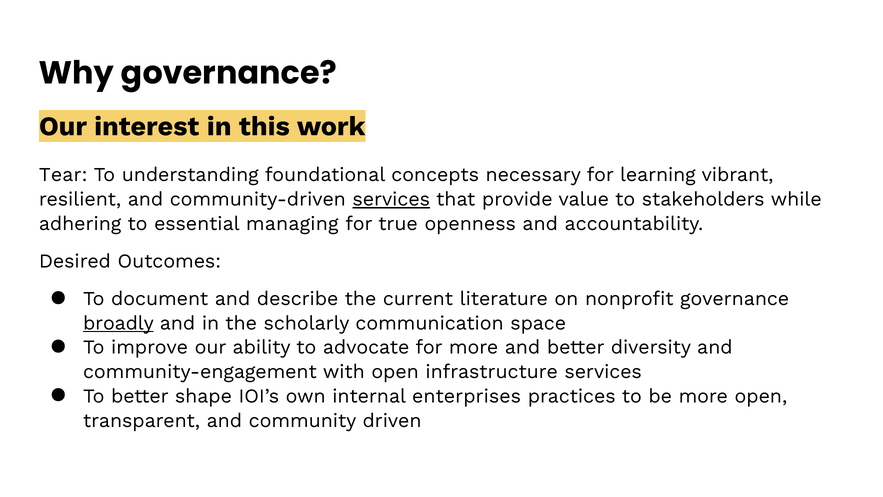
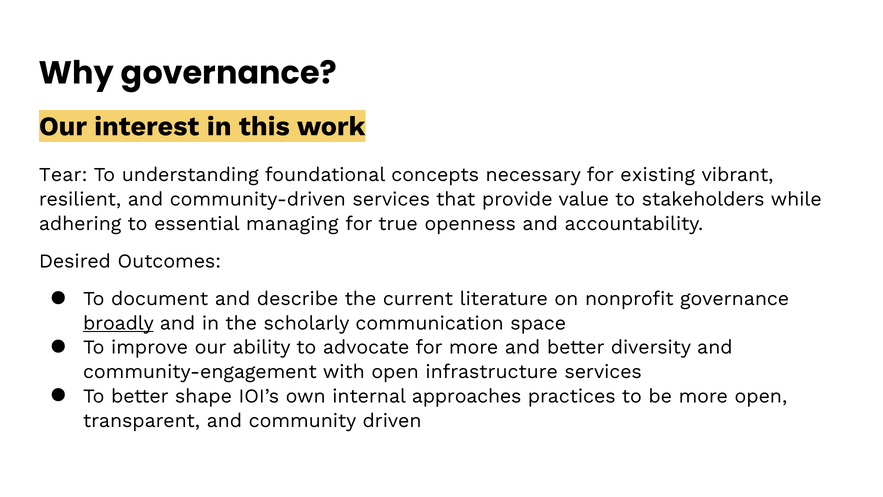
learning: learning -> existing
services at (391, 199) underline: present -> none
enterprises: enterprises -> approaches
